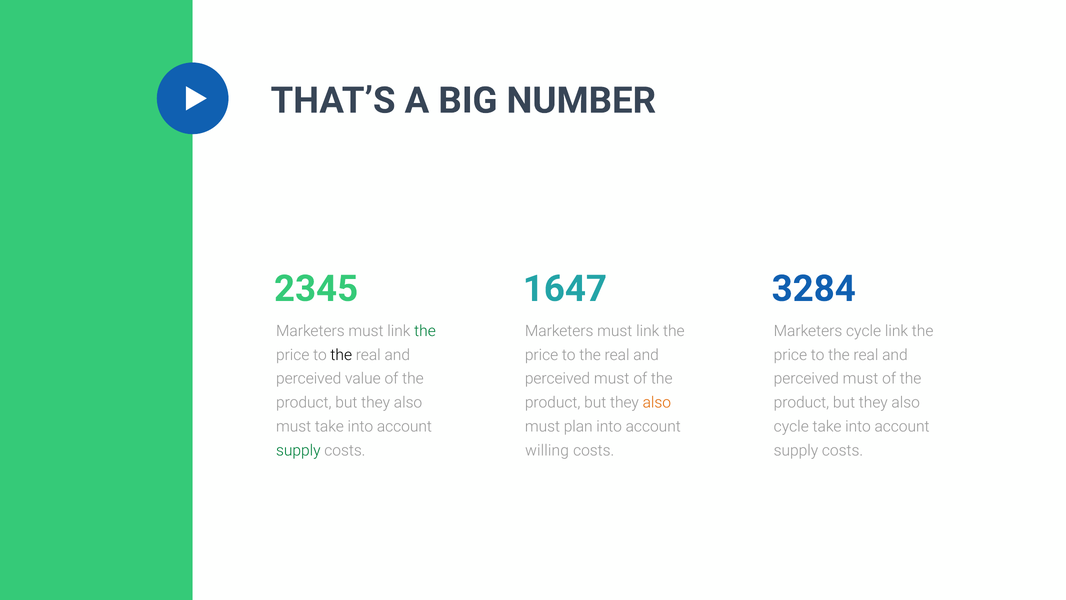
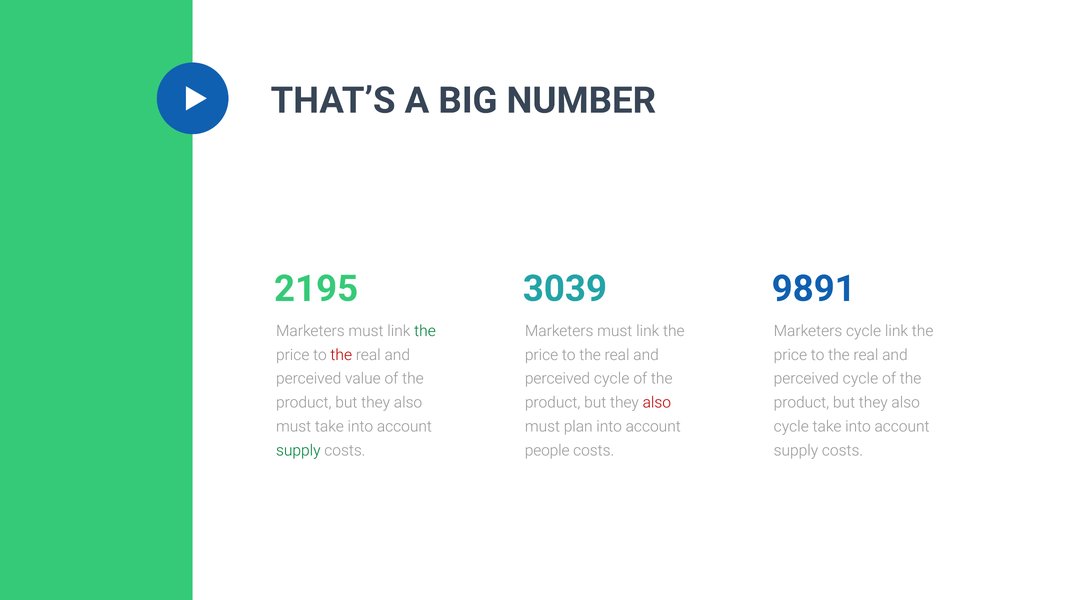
2345: 2345 -> 2195
1647: 1647 -> 3039
3284: 3284 -> 9891
the at (341, 355) colour: black -> red
must at (612, 379): must -> cycle
must at (861, 379): must -> cycle
also at (657, 402) colour: orange -> red
willing: willing -> people
